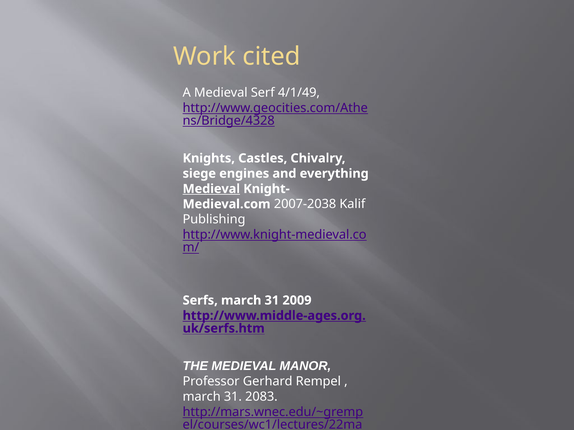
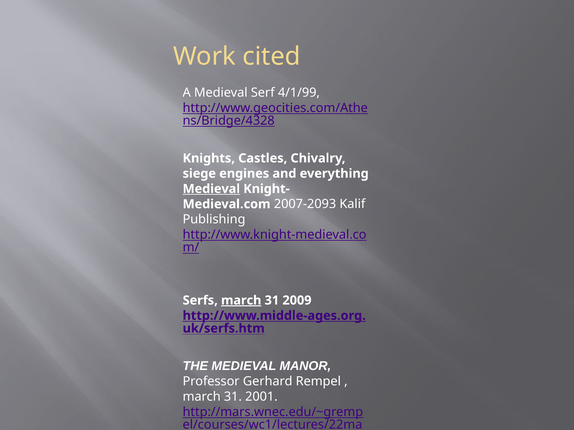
4/1/49: 4/1/49 -> 4/1/99
2007-2038: 2007-2038 -> 2007-2093
march at (241, 301) underline: none -> present
2083: 2083 -> 2001
